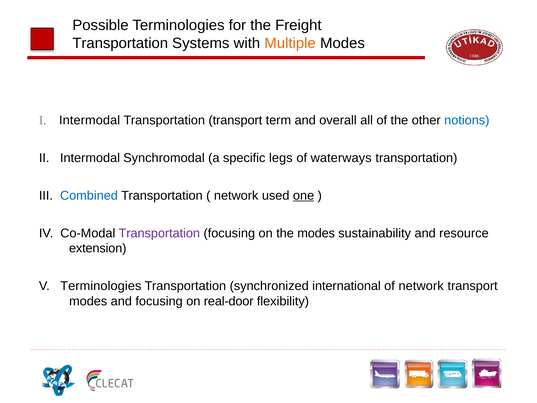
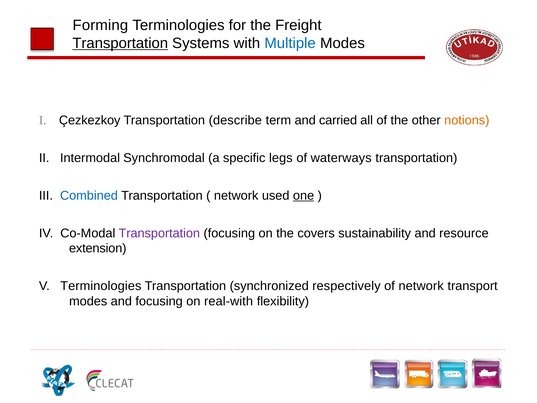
Possible: Possible -> Forming
Transportation at (120, 43) underline: none -> present
Multiple colour: orange -> blue
I Intermodal: Intermodal -> Çezkezkoy
Transportation transport: transport -> describe
overall: overall -> carried
notions colour: blue -> orange
the modes: modes -> covers
international: international -> respectively
real-door: real-door -> real-with
